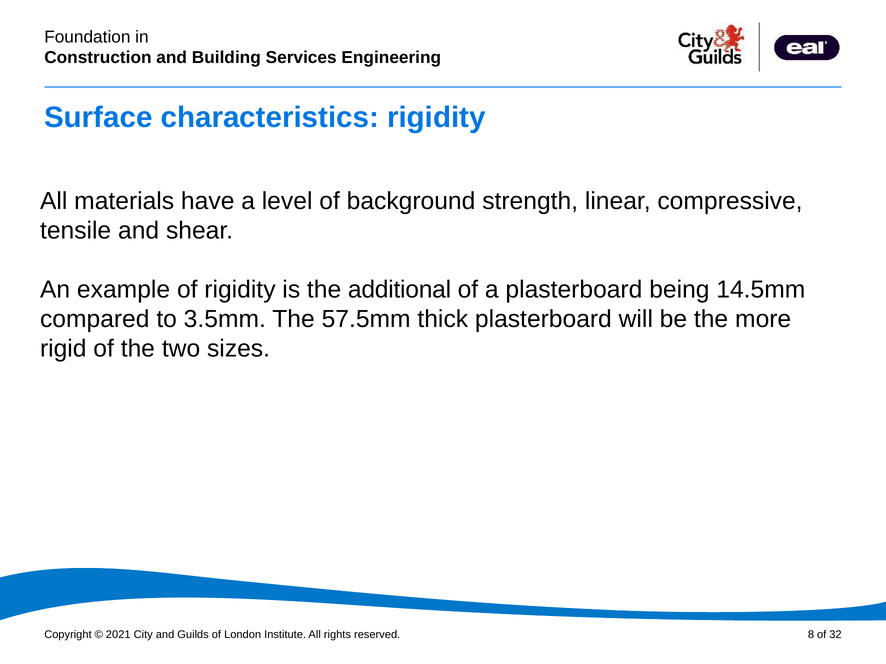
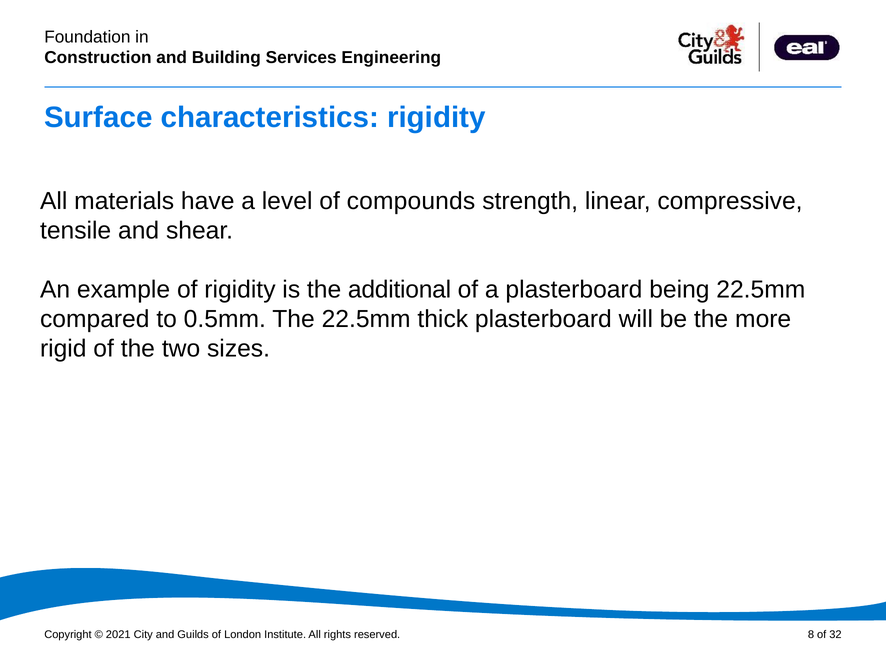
background: background -> compounds
being 14.5mm: 14.5mm -> 22.5mm
3.5mm: 3.5mm -> 0.5mm
The 57.5mm: 57.5mm -> 22.5mm
